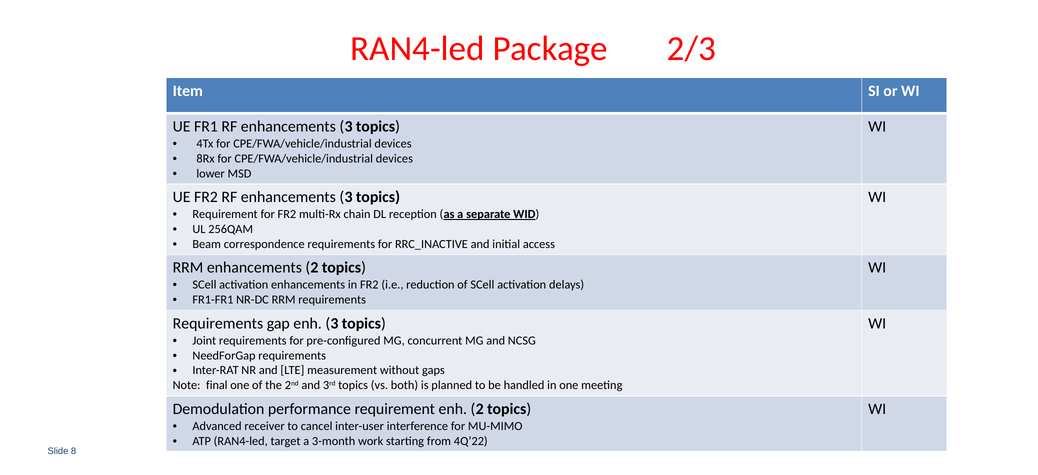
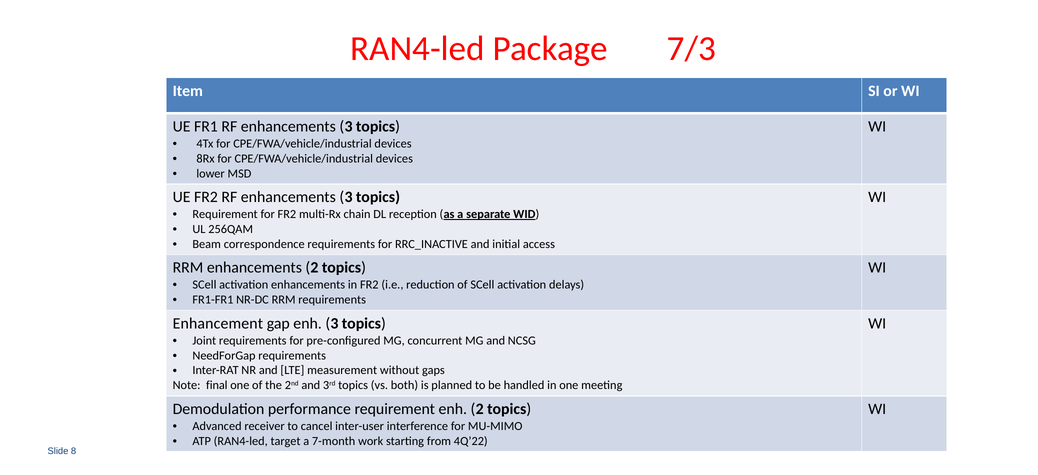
2/3: 2/3 -> 7/3
Requirements at (218, 323): Requirements -> Enhancement
3-month: 3-month -> 7-month
